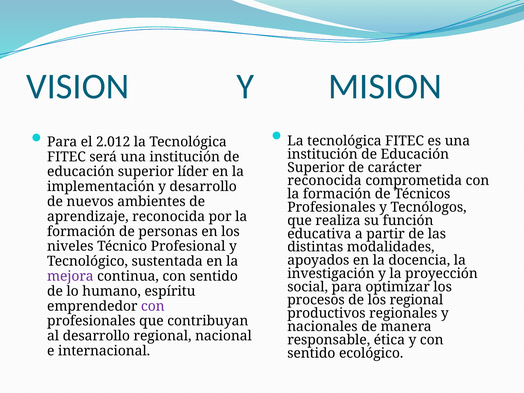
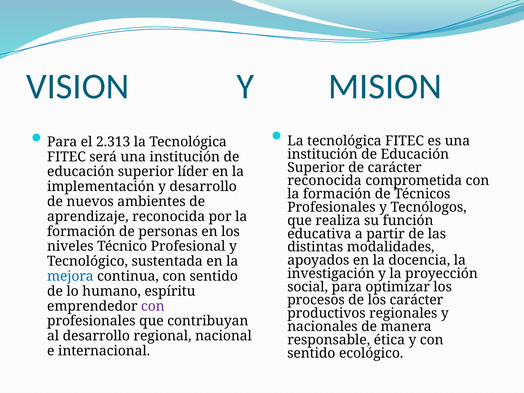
2.012: 2.012 -> 2.313
mejora colour: purple -> blue
los regional: regional -> carácter
